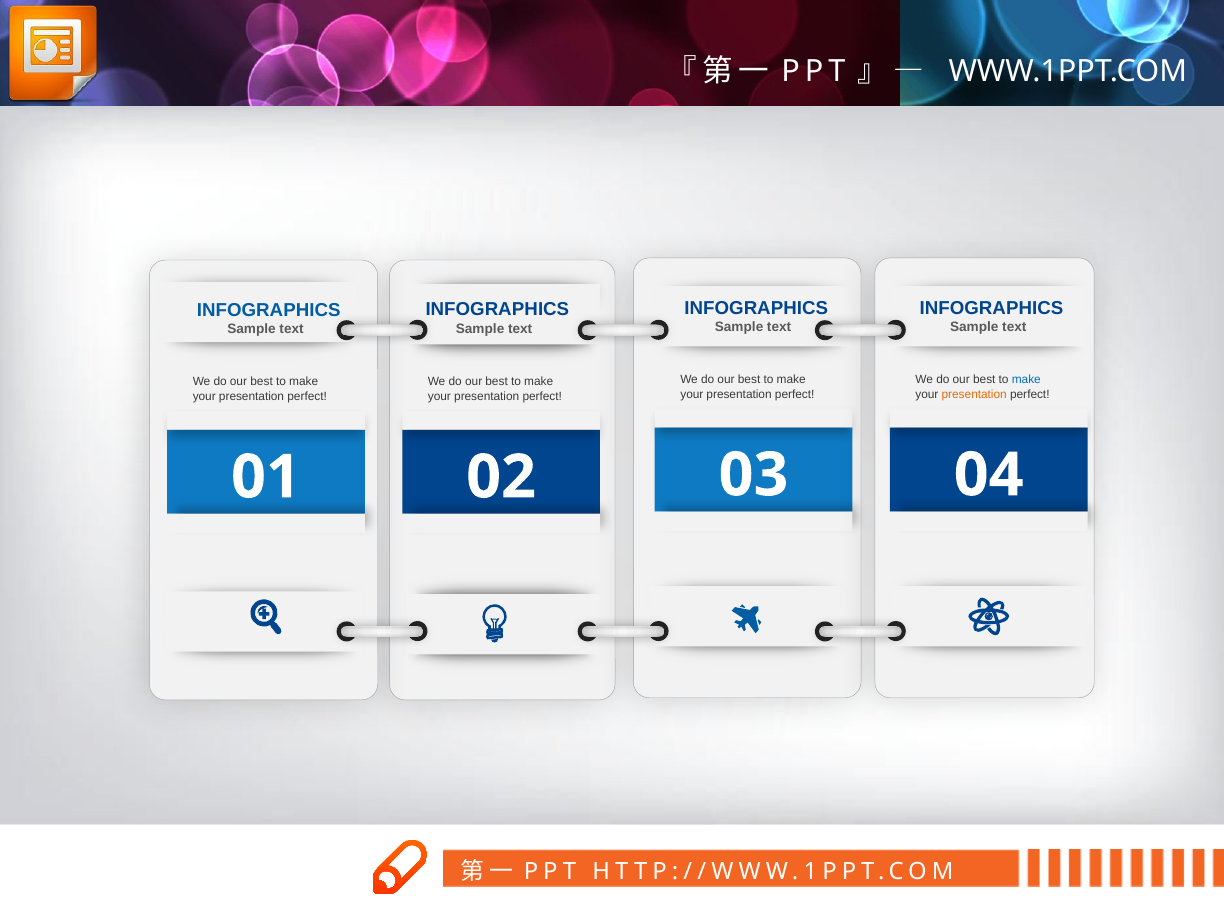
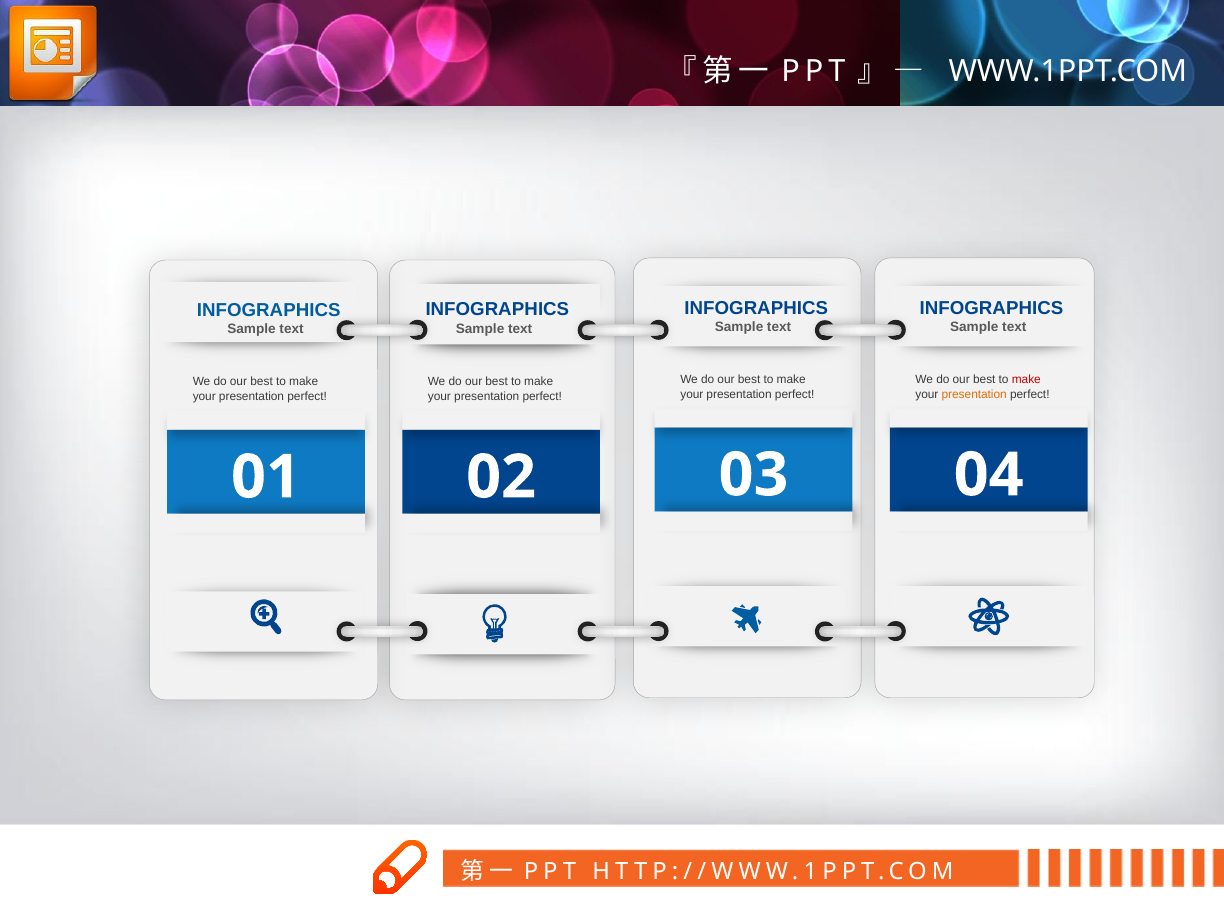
make at (1026, 380) colour: blue -> red
